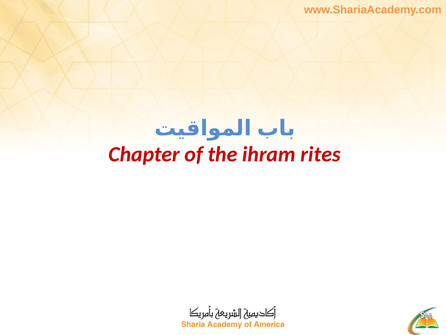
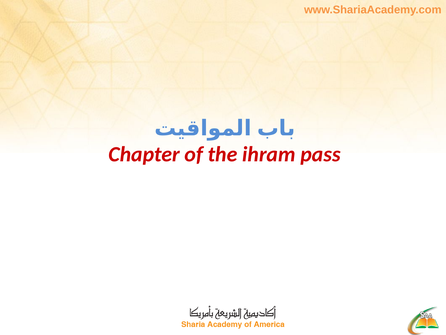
rites: rites -> pass
